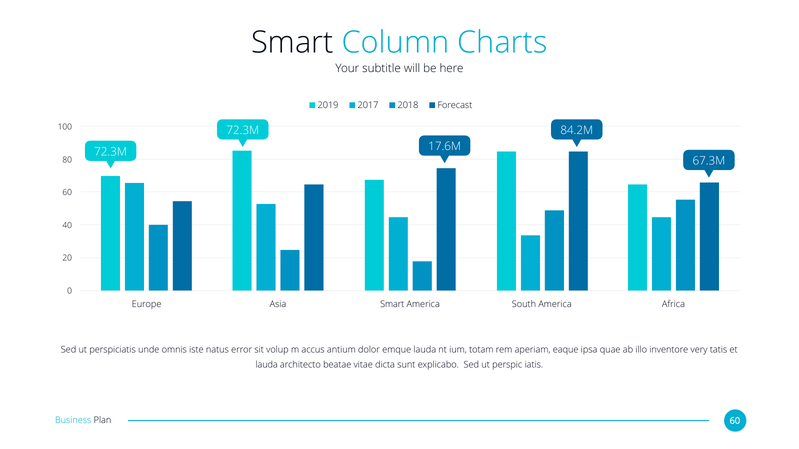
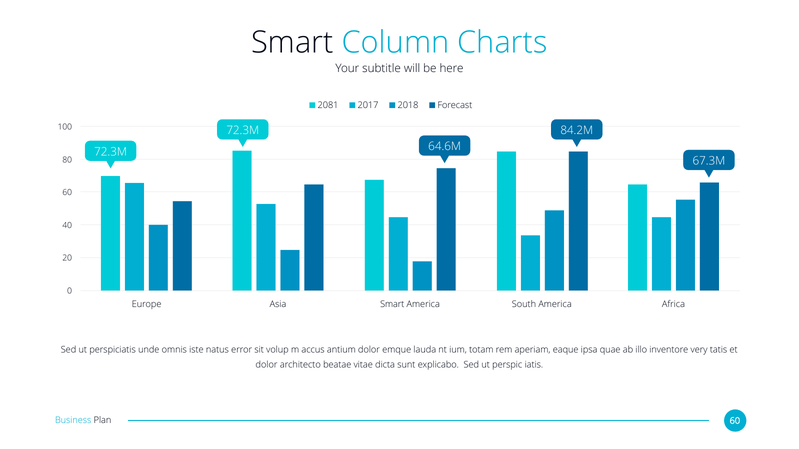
2019: 2019 -> 2081
17.6M: 17.6M -> 64.6M
lauda at (267, 365): lauda -> dolor
